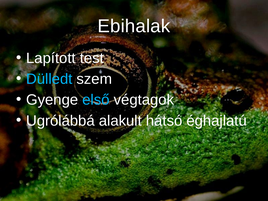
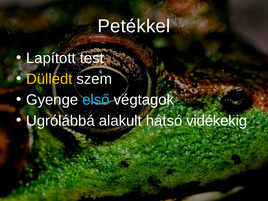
Ebihalak: Ebihalak -> Petékkel
Dülledt colour: light blue -> yellow
éghajlatú: éghajlatú -> vidékekig
